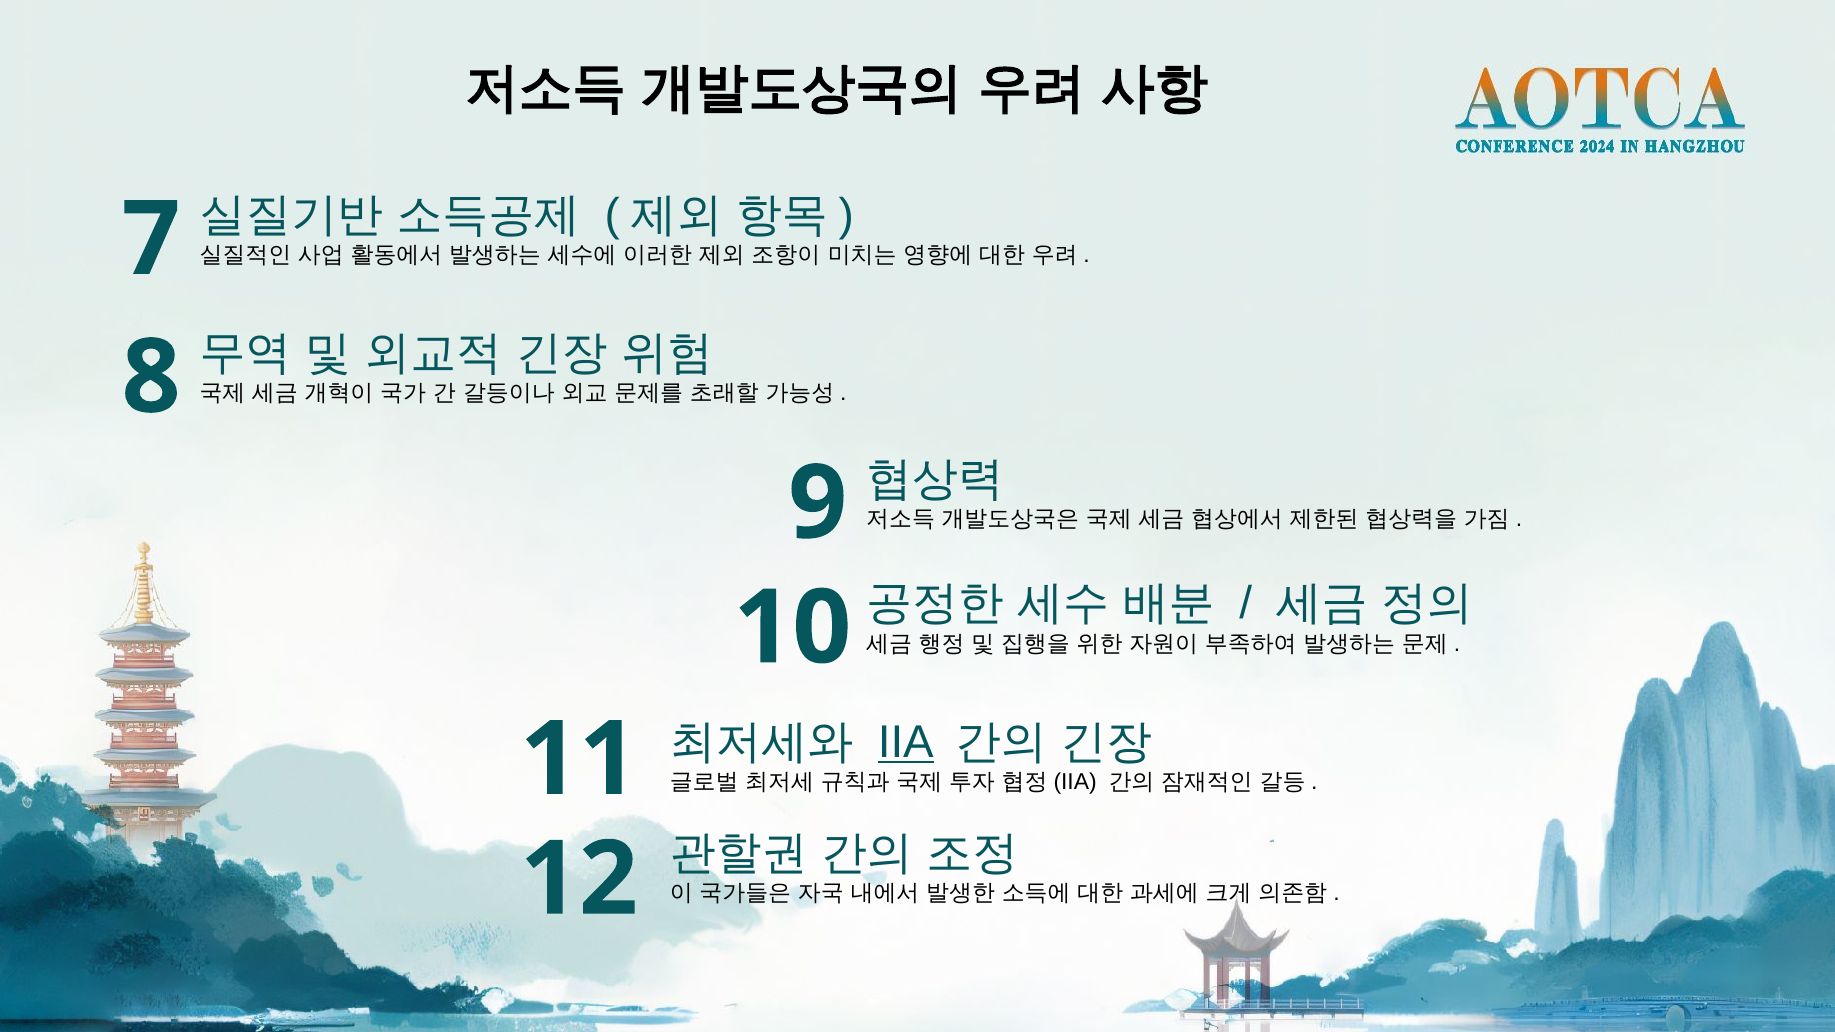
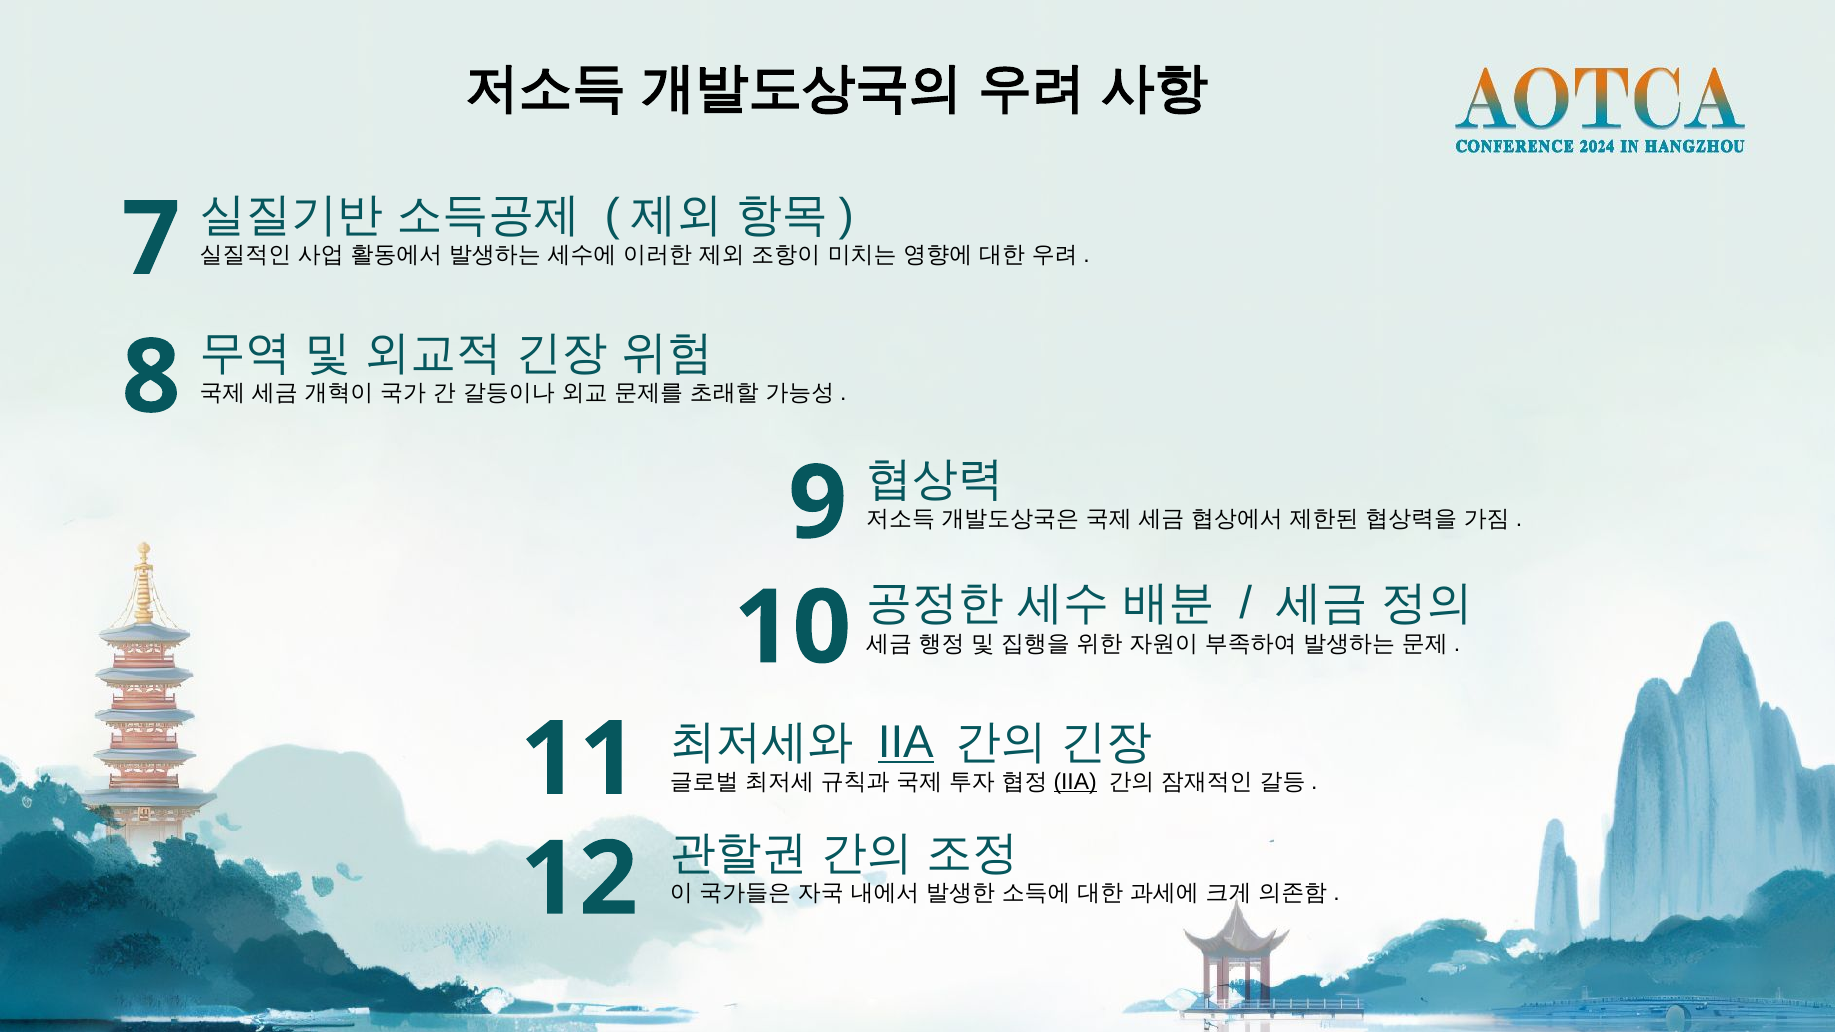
IIA at (1075, 782) underline: none -> present
